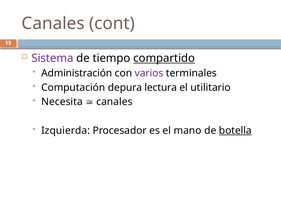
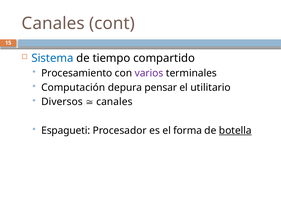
Sistema colour: purple -> blue
compartido underline: present -> none
Administración: Administración -> Procesamiento
lectura: lectura -> pensar
Necesita: Necesita -> Diversos
Izquierda: Izquierda -> Espagueti
mano: mano -> forma
